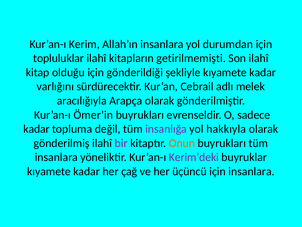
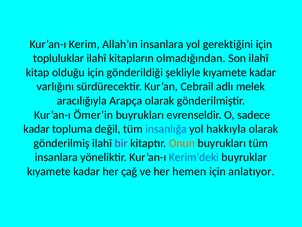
durumdan: durumdan -> gerektiğini
getirilmemişti: getirilmemişti -> olmadığından
insanlığa colour: purple -> blue
Kerim’deki colour: purple -> blue
üçüncü: üçüncü -> hemen
için insanlara: insanlara -> anlatıyor
